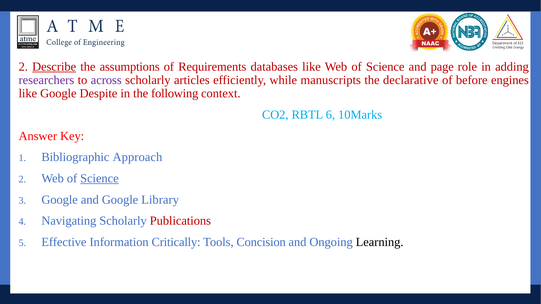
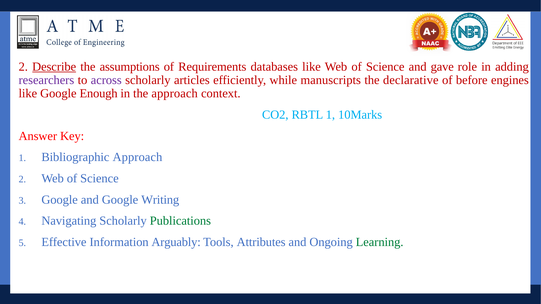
page: page -> gave
Despite: Despite -> Enough
the following: following -> approach
RBTL 6: 6 -> 1
Science at (99, 179) underline: present -> none
Library: Library -> Writing
Publications colour: red -> green
Critically: Critically -> Arguably
Concision: Concision -> Attributes
Learning colour: black -> green
